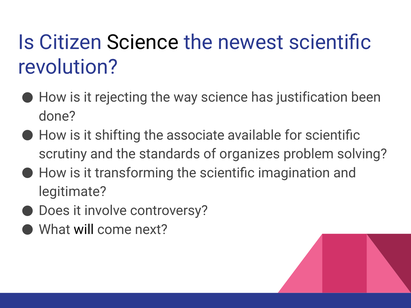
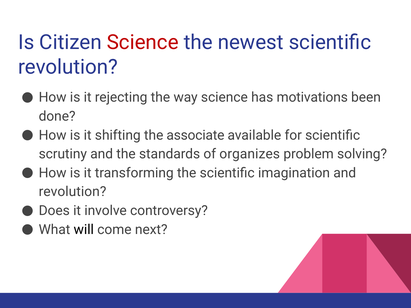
Science at (143, 42) colour: black -> red
justification: justification -> motivations
legitimate at (73, 192): legitimate -> revolution
